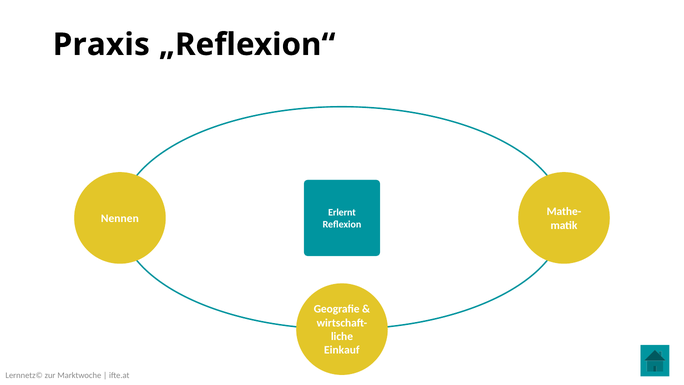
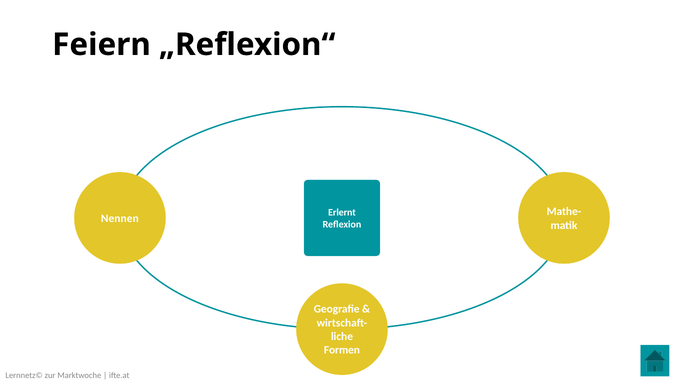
Praxis: Praxis -> Feiern
Einkauf: Einkauf -> Formen
